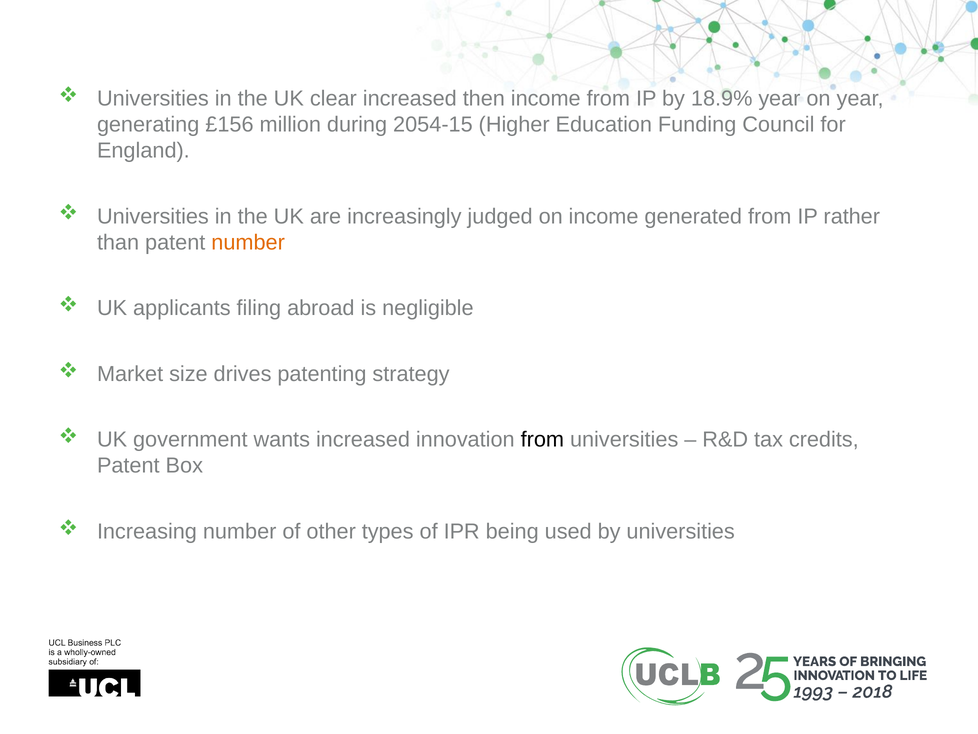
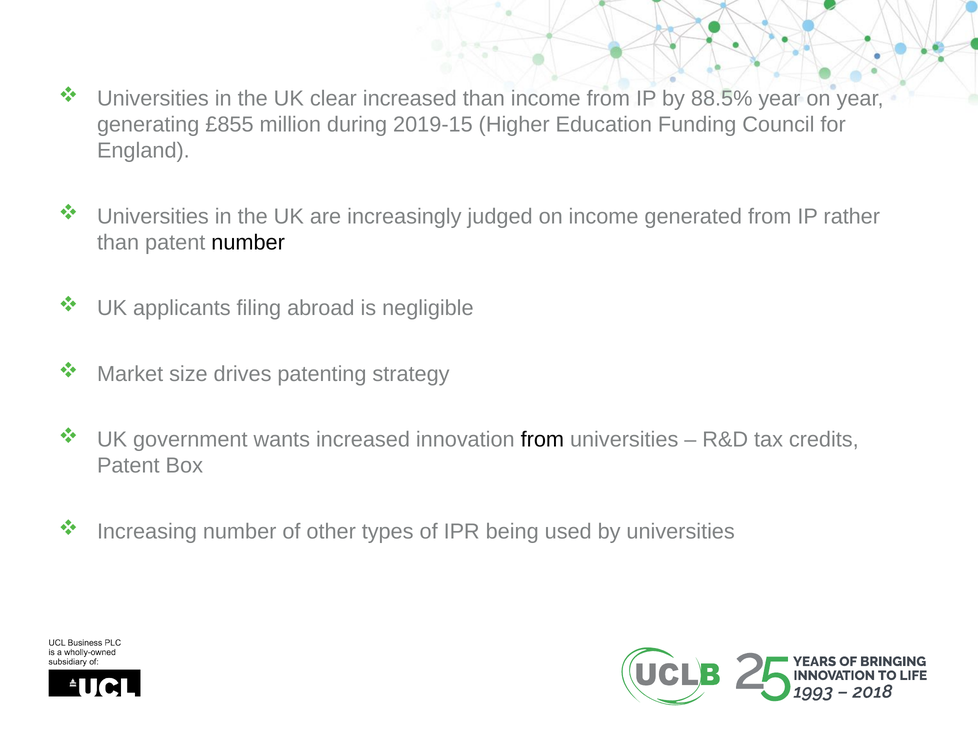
increased then: then -> than
18.9%: 18.9% -> 88.5%
£156: £156 -> £855
2054-15: 2054-15 -> 2019-15
number at (248, 242) colour: orange -> black
